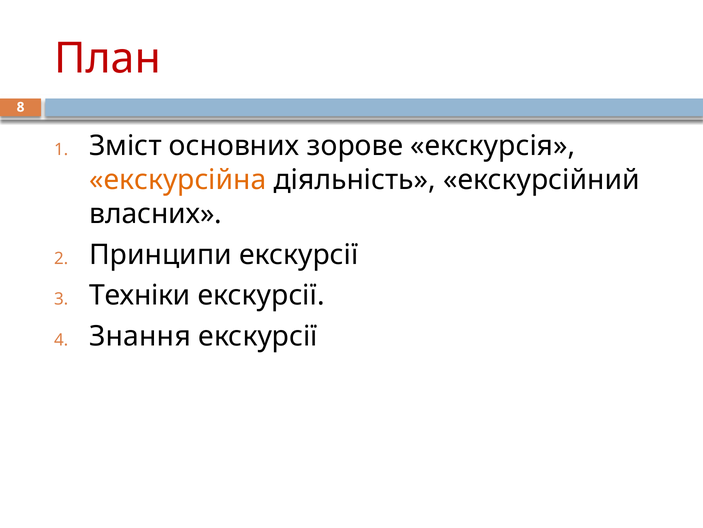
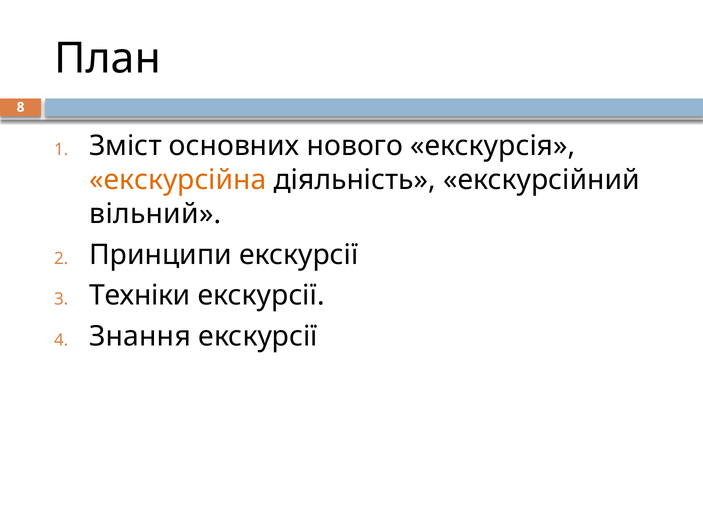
План colour: red -> black
зорове: зорове -> нового
власних: власних -> вільний
